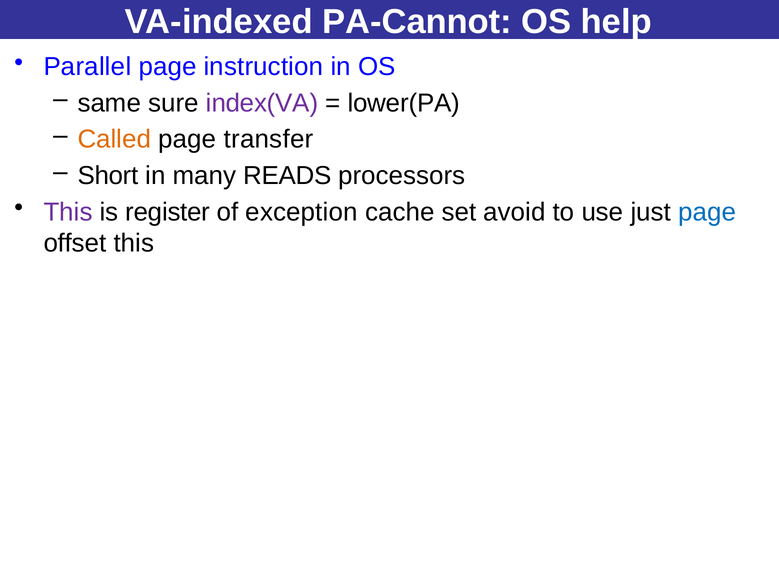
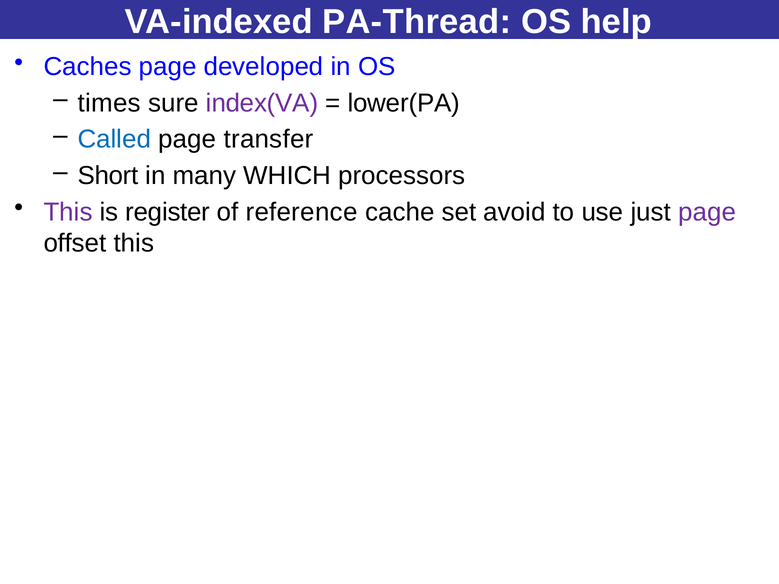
PA-Cannot: PA-Cannot -> PA-Thread
Parallel: Parallel -> Caches
instruction: instruction -> developed
same: same -> times
Called colour: orange -> blue
READS: READS -> WHICH
exception: exception -> reference
page at (707, 212) colour: blue -> purple
